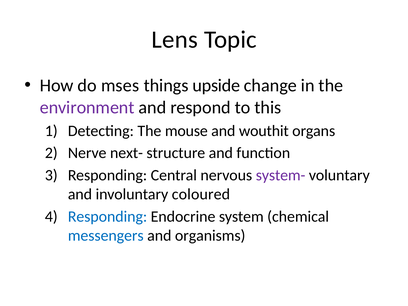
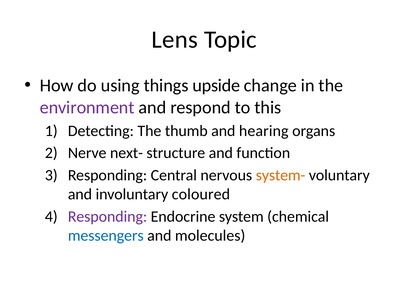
mses: mses -> using
mouse: mouse -> thumb
wouthit: wouthit -> hearing
system- colour: purple -> orange
Responding at (108, 217) colour: blue -> purple
organisms: organisms -> molecules
